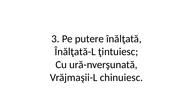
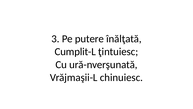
Înălţată-L: Înălţată-L -> Cumplit-L
